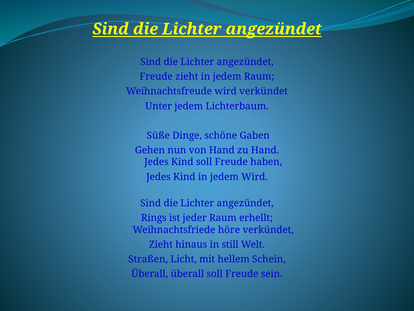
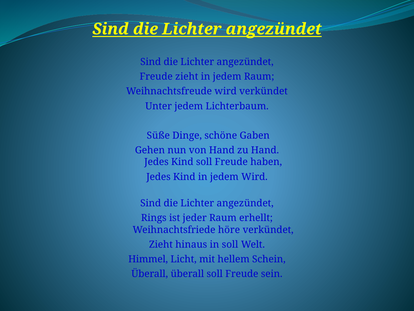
in still: still -> soll
Straßen: Straßen -> Himmel
